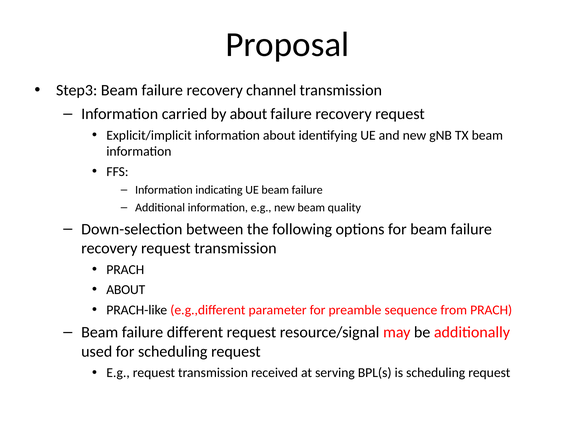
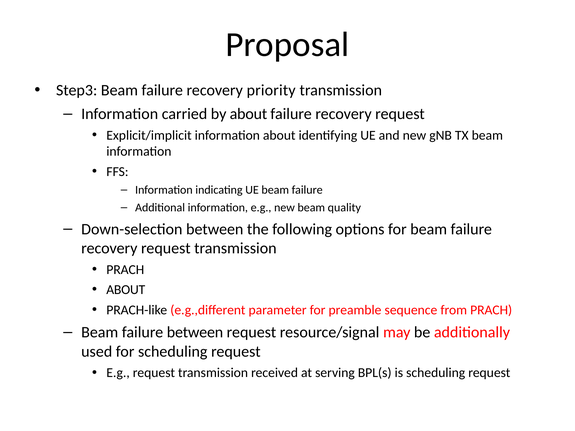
channel: channel -> priority
failure different: different -> between
